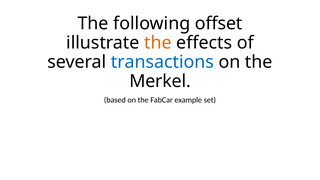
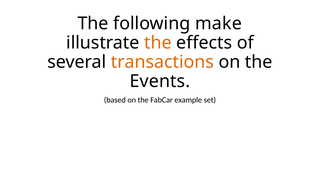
offset: offset -> make
transactions colour: blue -> orange
Merkel: Merkel -> Events
